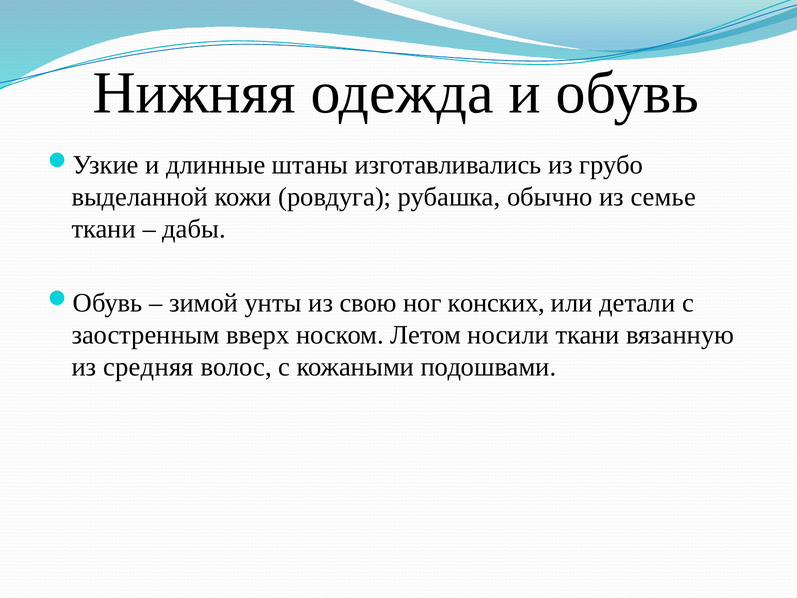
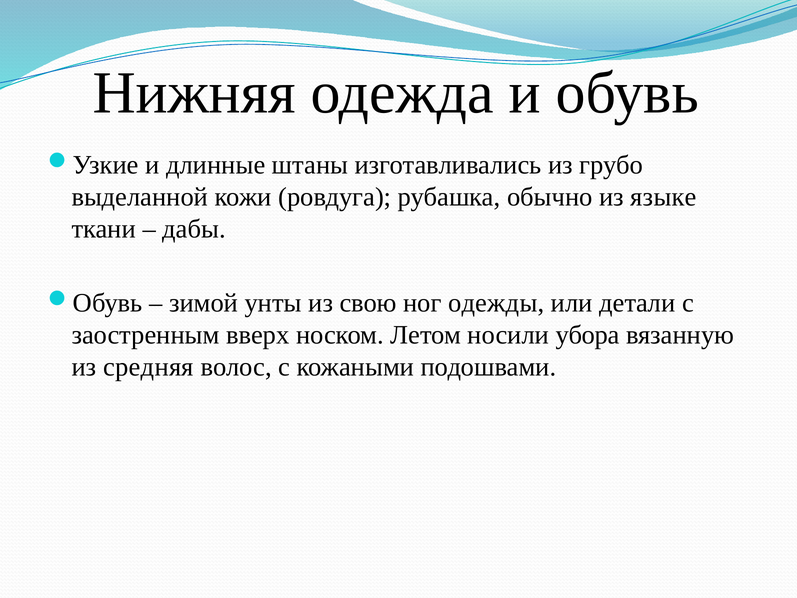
семье: семье -> языке
конских: конских -> одежды
носили ткани: ткани -> убора
